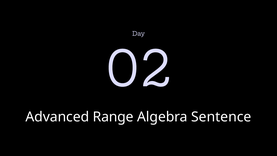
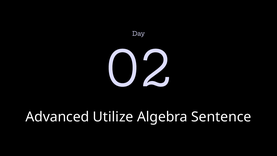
Range: Range -> Utilize
